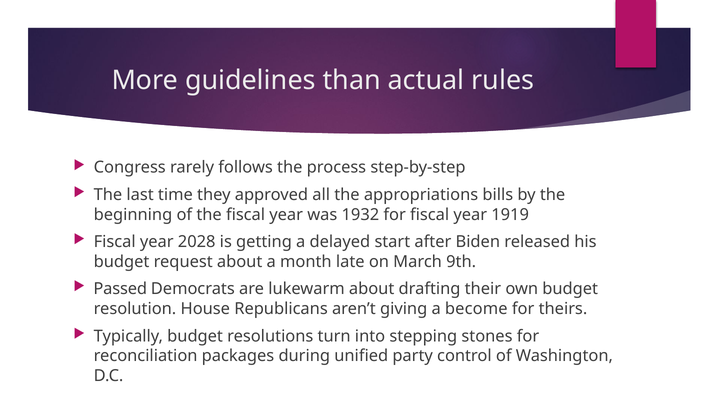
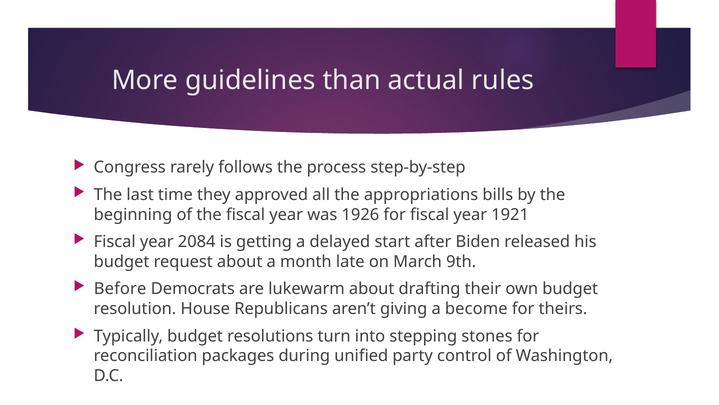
1932: 1932 -> 1926
1919: 1919 -> 1921
2028: 2028 -> 2084
Passed: Passed -> Before
